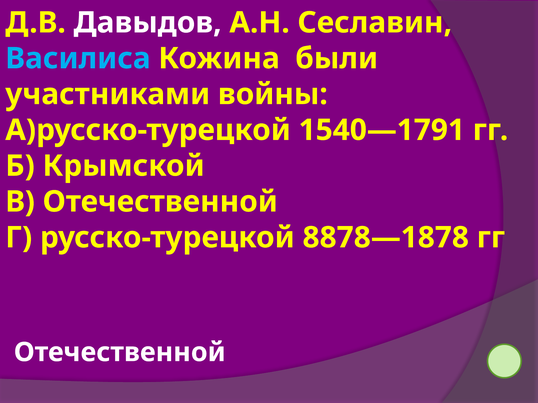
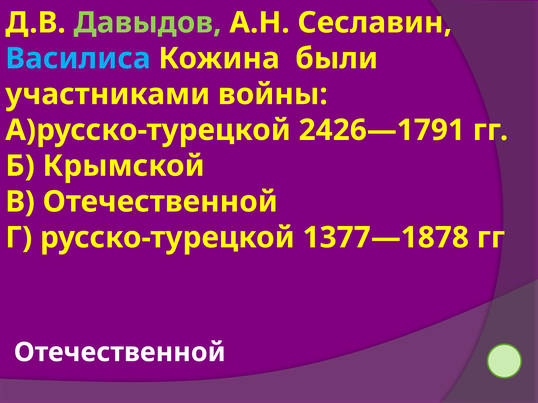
Давыдов colour: white -> light green
1540—1791: 1540—1791 -> 2426—1791
8878—1878: 8878—1878 -> 1377—1878
